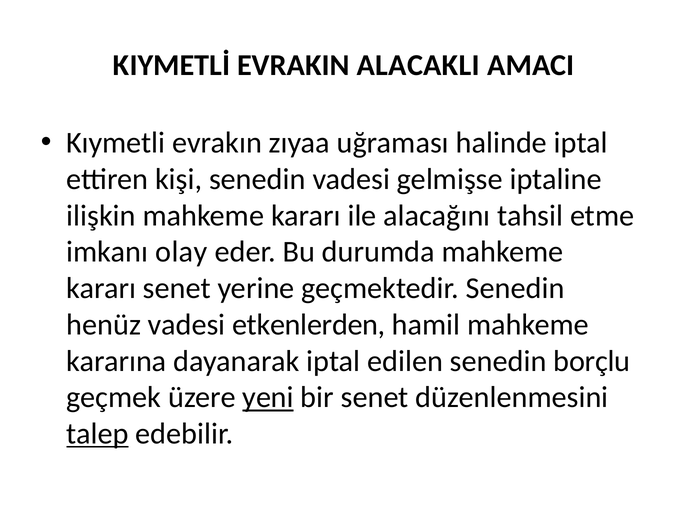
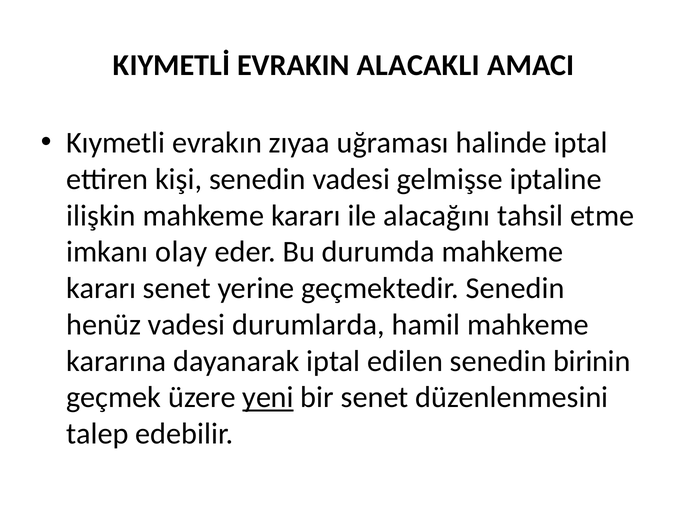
etkenlerden: etkenlerden -> durumlarda
borçlu: borçlu -> birinin
talep underline: present -> none
